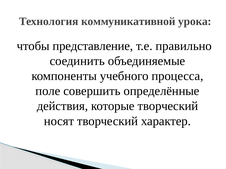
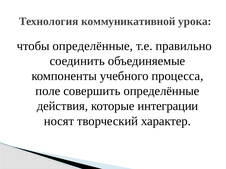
чтобы представление: представление -> определённые
которые творческий: творческий -> интеграции
